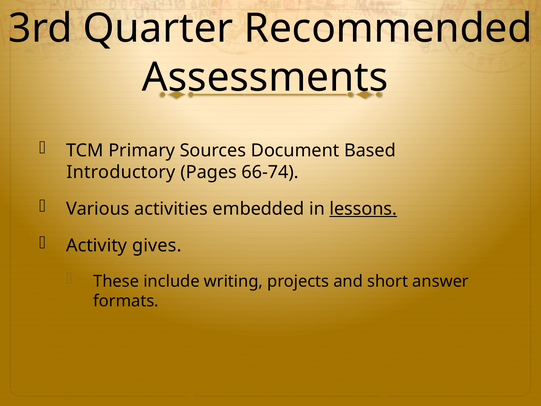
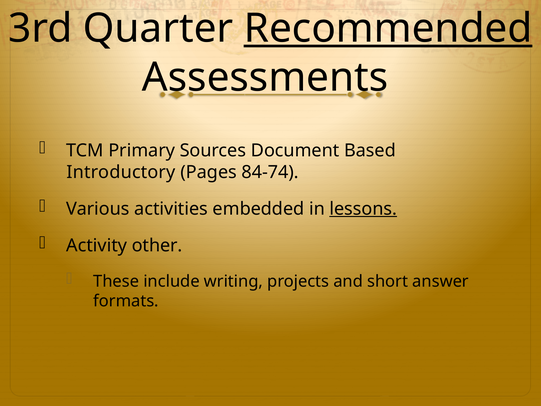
Recommended underline: none -> present
66-74: 66-74 -> 84-74
gives: gives -> other
